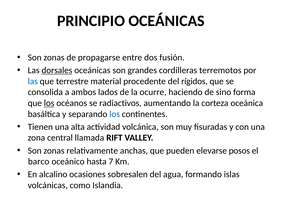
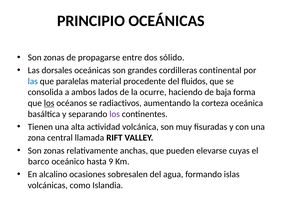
fusión: fusión -> sólido
dorsales underline: present -> none
terremotos: terremotos -> continental
terrestre: terrestre -> paralelas
rígidos: rígidos -> fluidos
sino: sino -> baja
los at (115, 114) colour: blue -> purple
posos: posos -> cuyas
7: 7 -> 9
